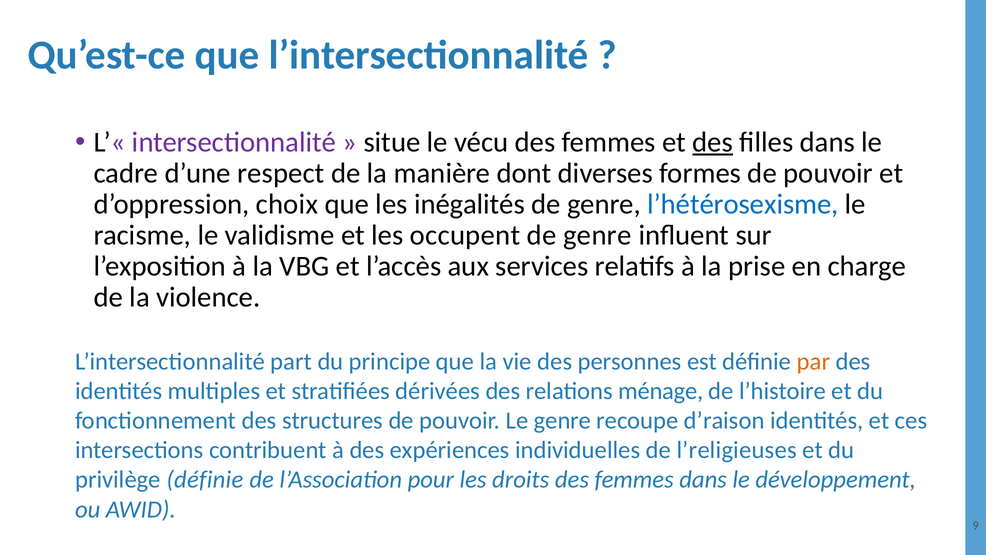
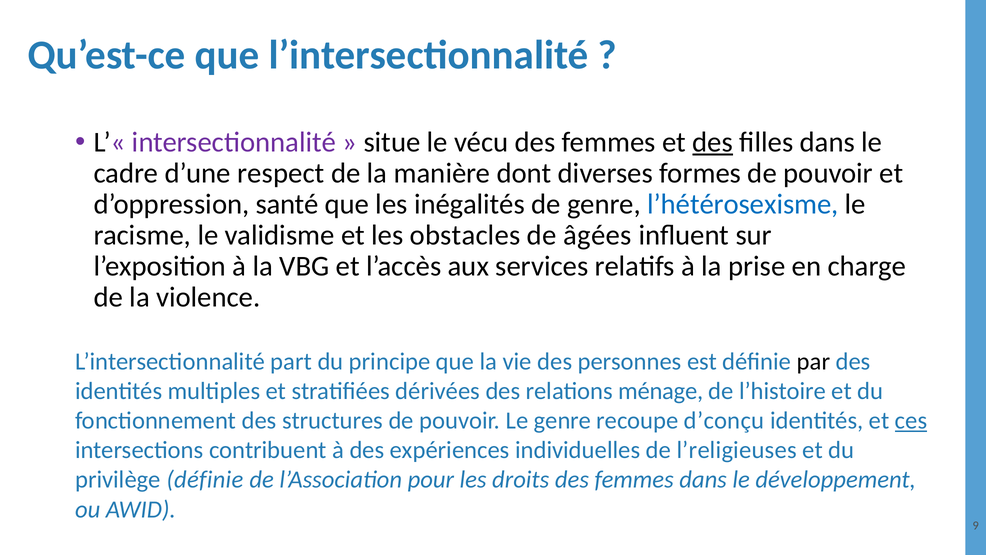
choix: choix -> santé
occupent: occupent -> obstacles
genre at (597, 235): genre -> âgées
par colour: orange -> black
d’raison: d’raison -> d’conçu
ces underline: none -> present
